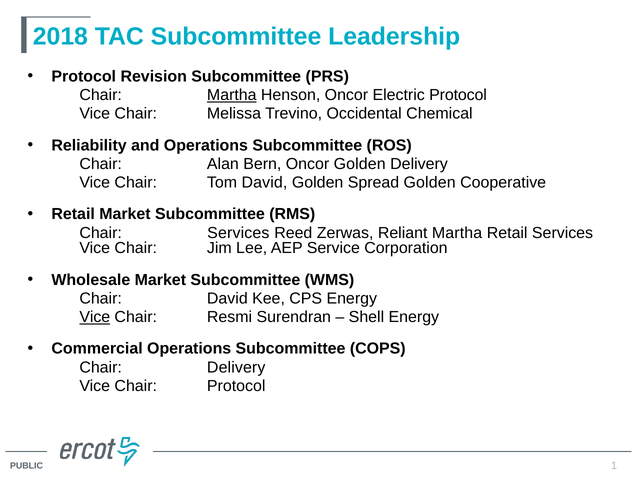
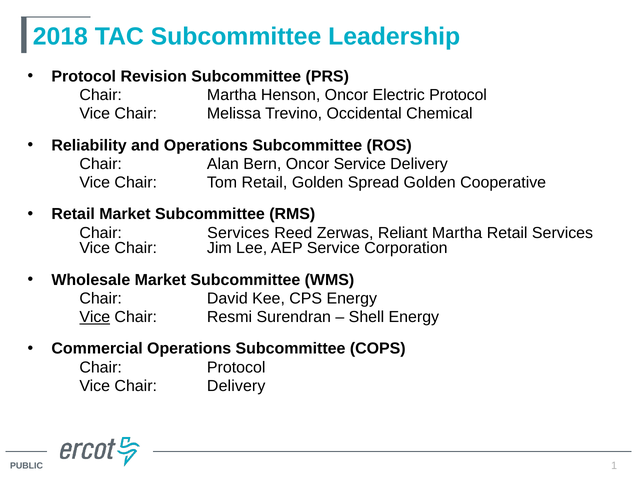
Martha at (232, 95) underline: present -> none
Oncor Golden: Golden -> Service
Tom David: David -> Retail
Chair Delivery: Delivery -> Protocol
Chair Protocol: Protocol -> Delivery
